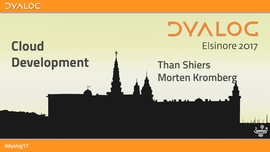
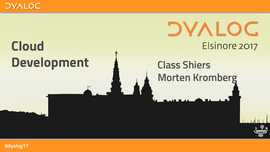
Than: Than -> Class
